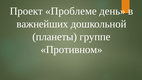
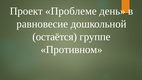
важнейших: важнейших -> равновесие
планеты: планеты -> остаётся
